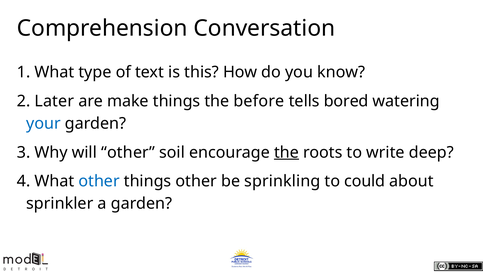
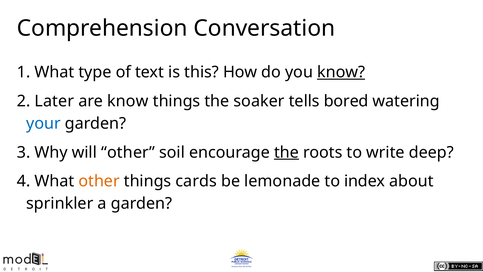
know at (341, 72) underline: none -> present
are make: make -> know
before: before -> soaker
other at (99, 181) colour: blue -> orange
things other: other -> cards
sprinkling: sprinkling -> lemonade
could: could -> index
